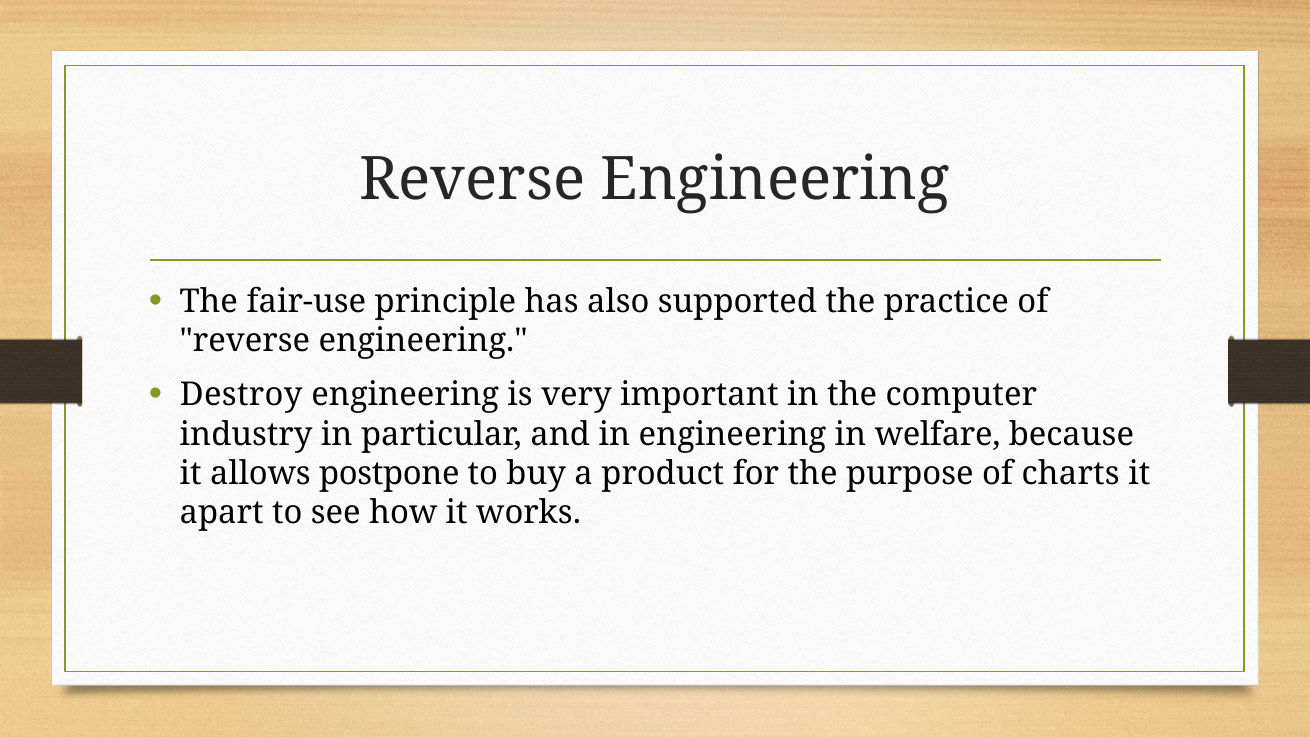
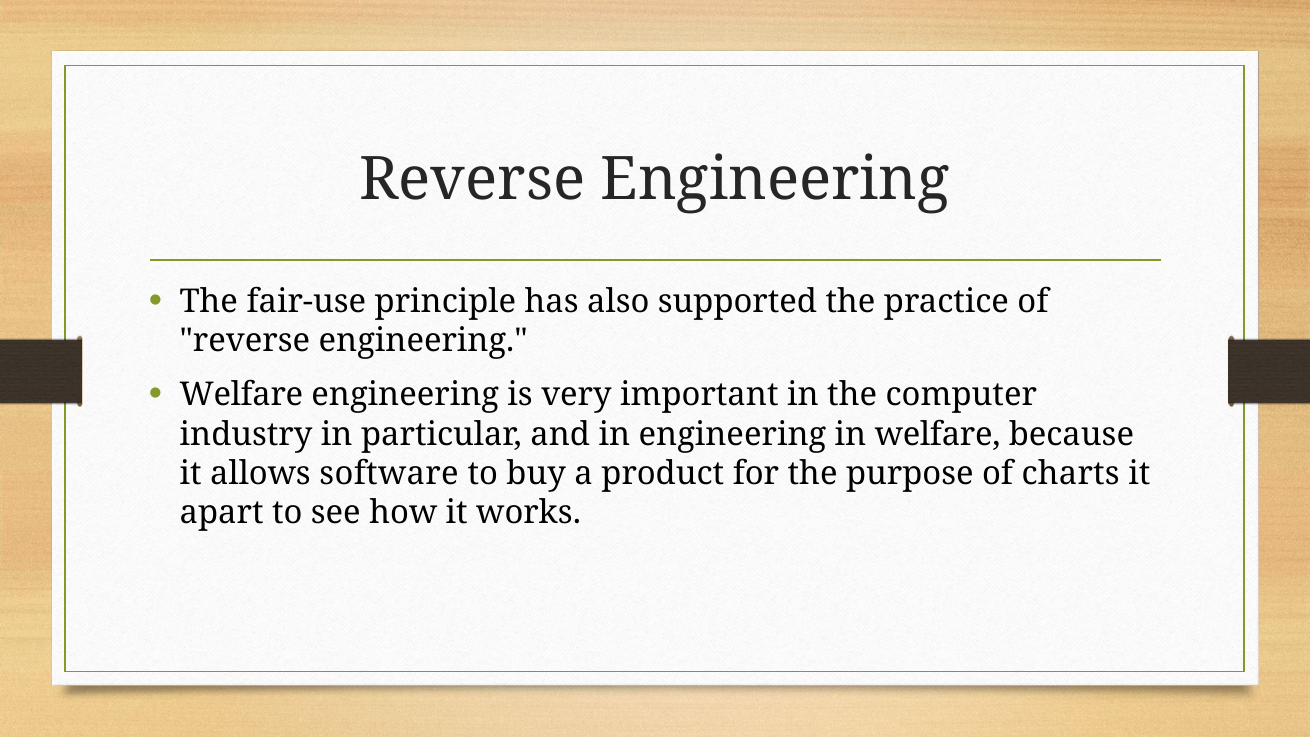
Destroy at (241, 395): Destroy -> Welfare
postpone: postpone -> software
